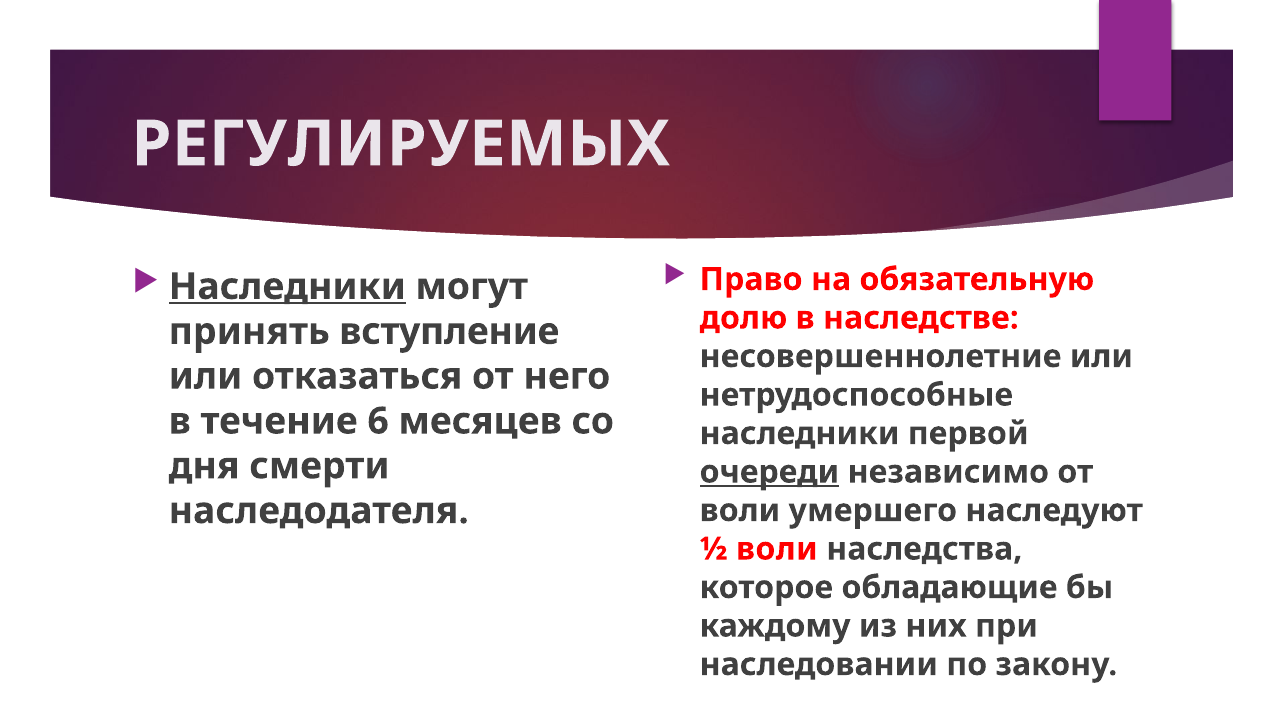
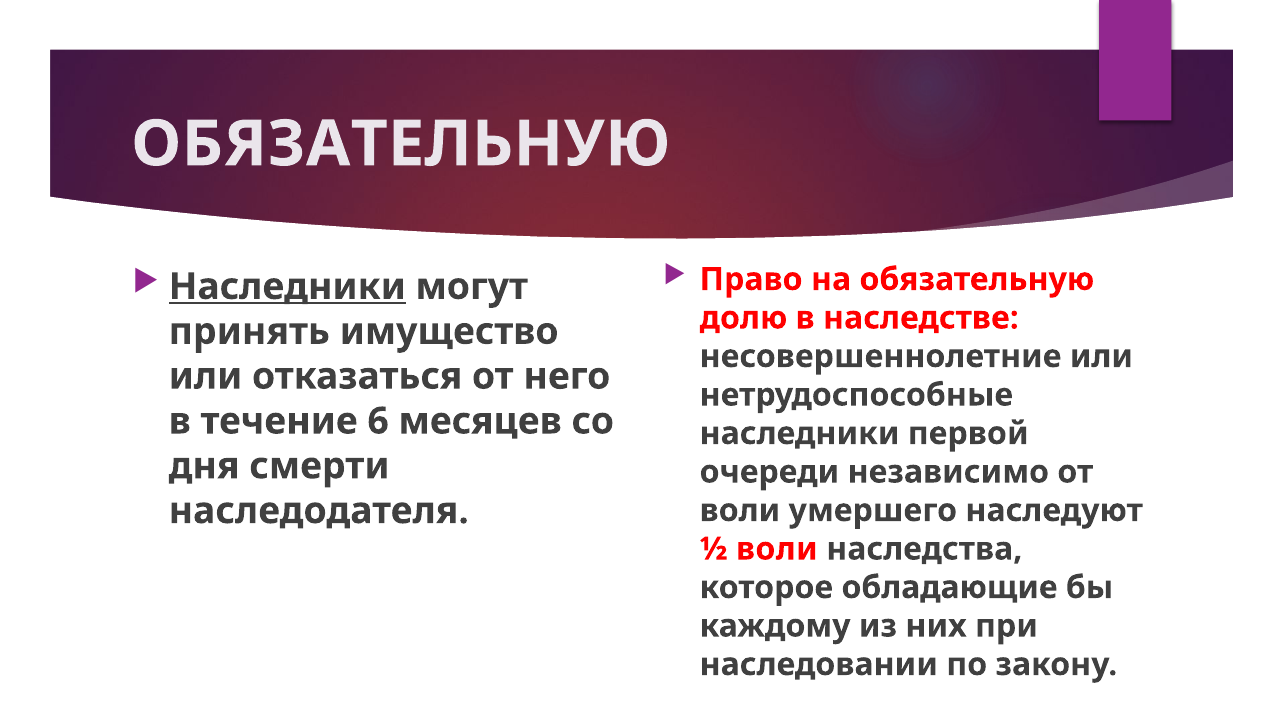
РЕГУЛИРУЕМЫХ at (401, 144): РЕГУЛИРУЕМЫХ -> ОБЯЗАТЕЛЬНУЮ
вступление: вступление -> имущество
очереди underline: present -> none
